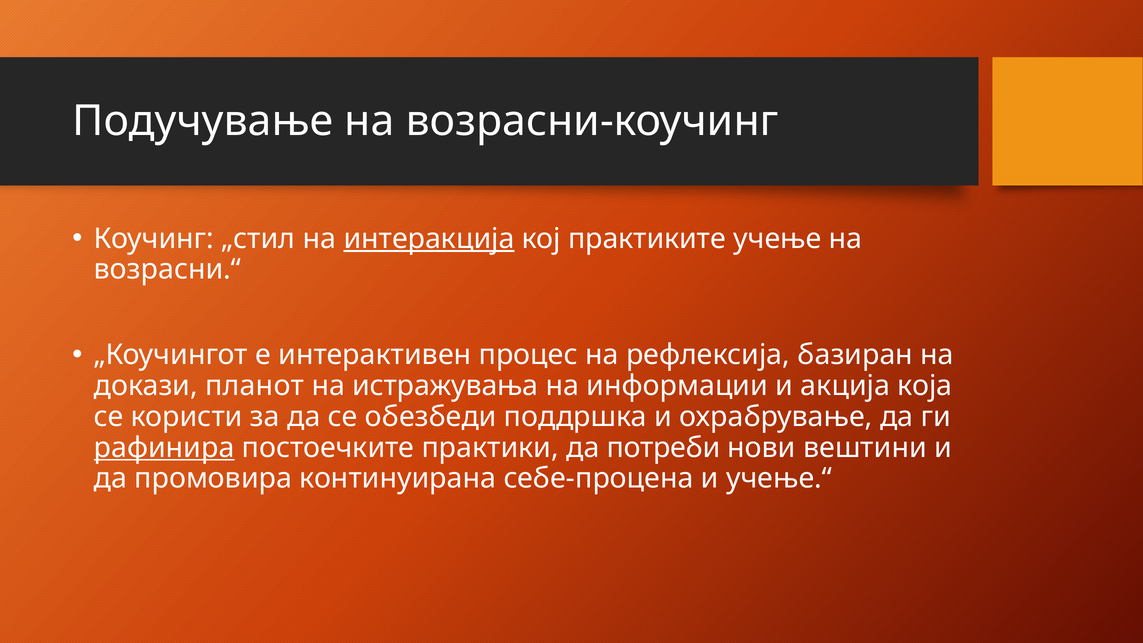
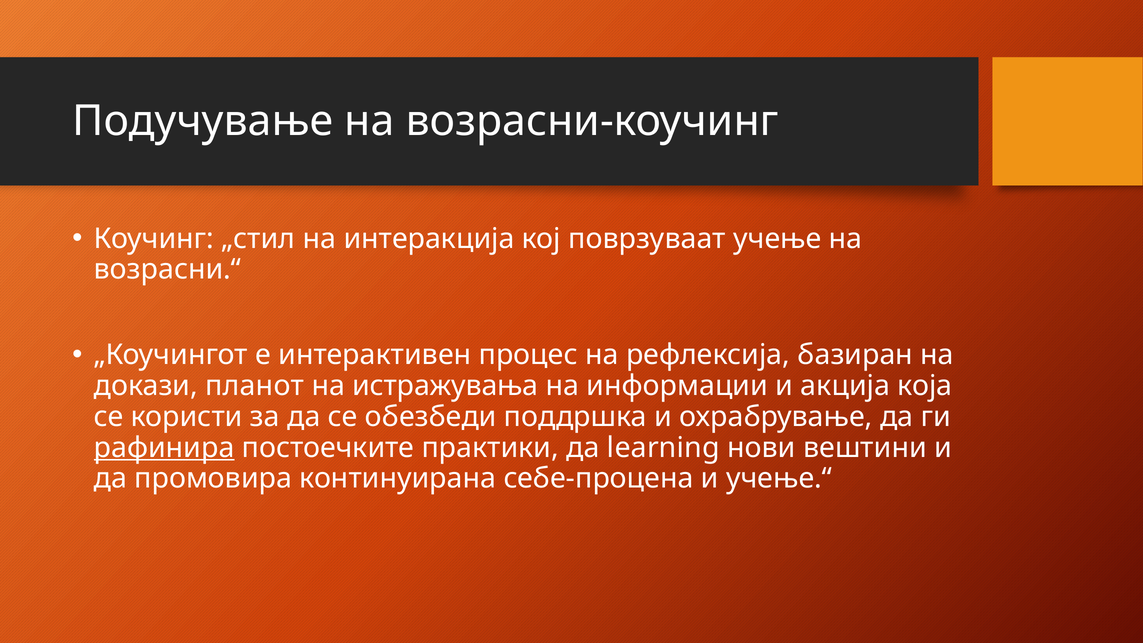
интеракција underline: present -> none
практиките: практиките -> поврзуваат
потреби: потреби -> learning
